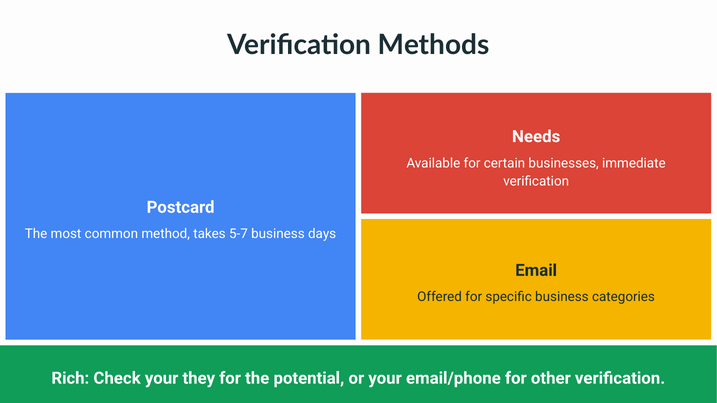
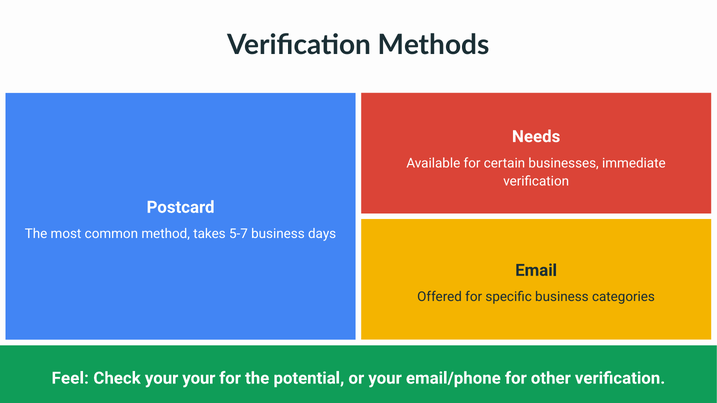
Rich: Rich -> Feel
your they: they -> your
